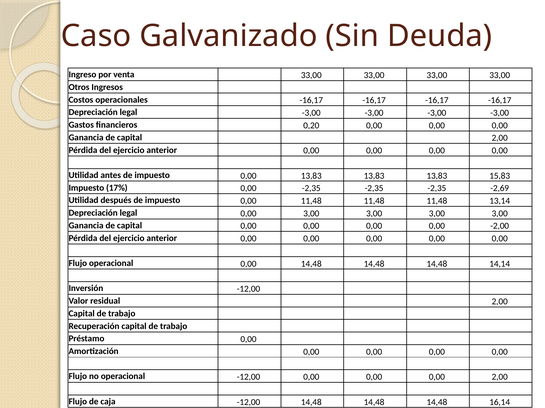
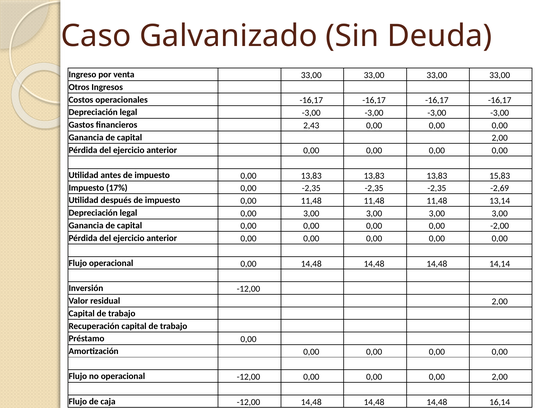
0,20: 0,20 -> 2,43
